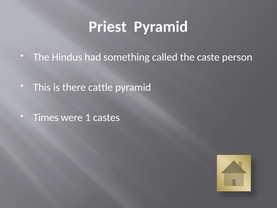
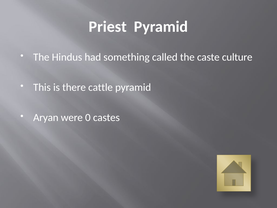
person: person -> culture
Times: Times -> Aryan
1: 1 -> 0
